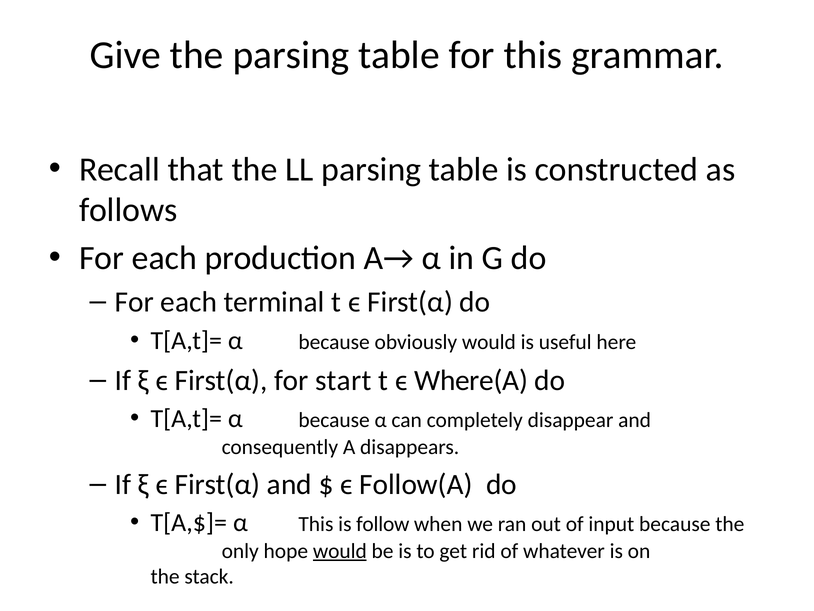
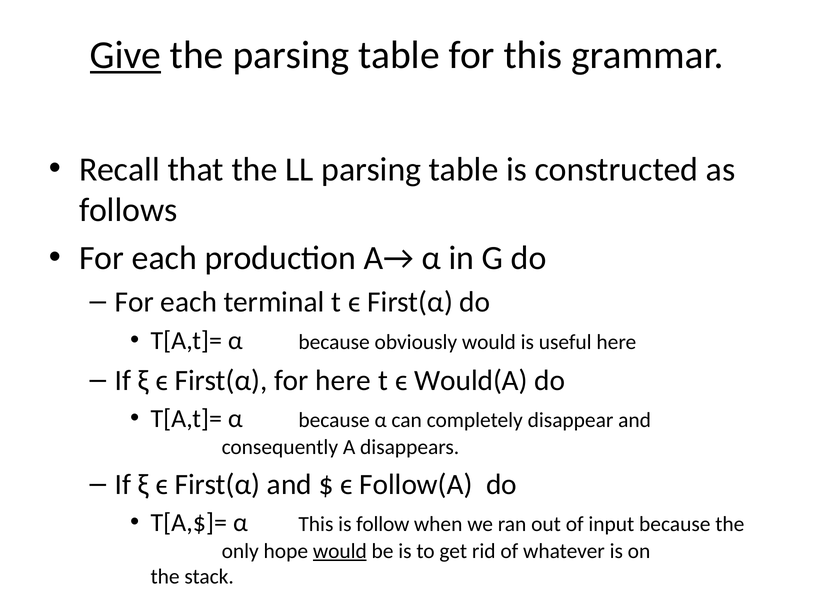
Give underline: none -> present
for start: start -> here
Where(A: Where(A -> Would(A
